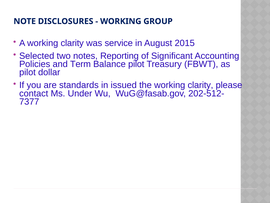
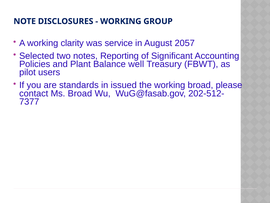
2015: 2015 -> 2057
Term: Term -> Plant
Balance pilot: pilot -> well
dollar: dollar -> users
the working clarity: clarity -> broad
Ms Under: Under -> Broad
